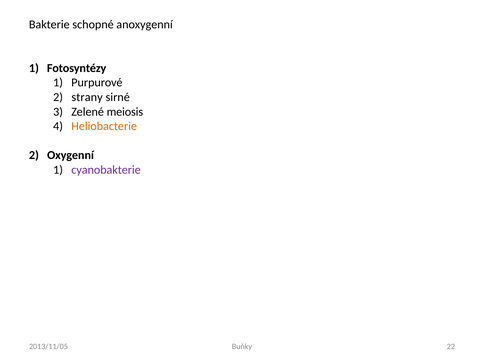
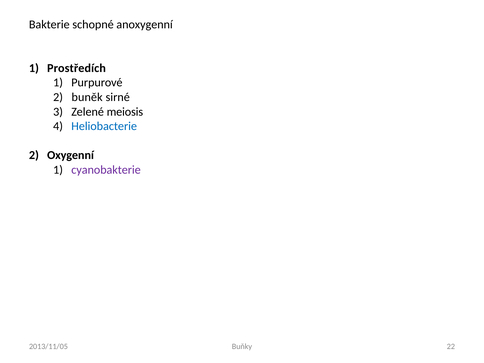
Fotosyntézy: Fotosyntézy -> Prostředích
strany: strany -> buněk
Heliobacterie colour: orange -> blue
